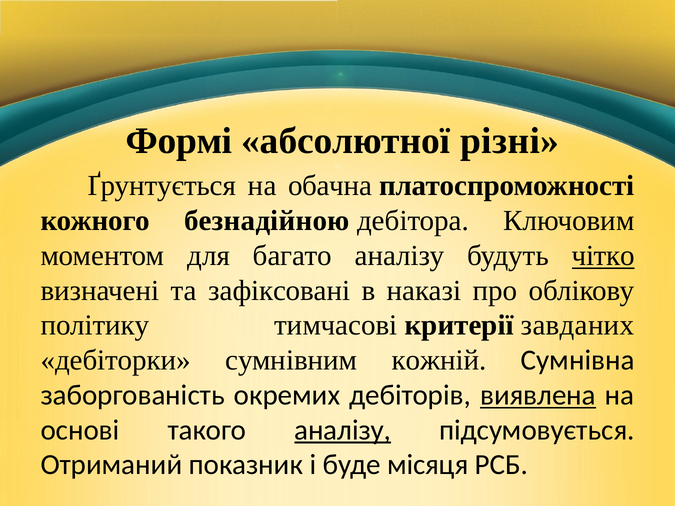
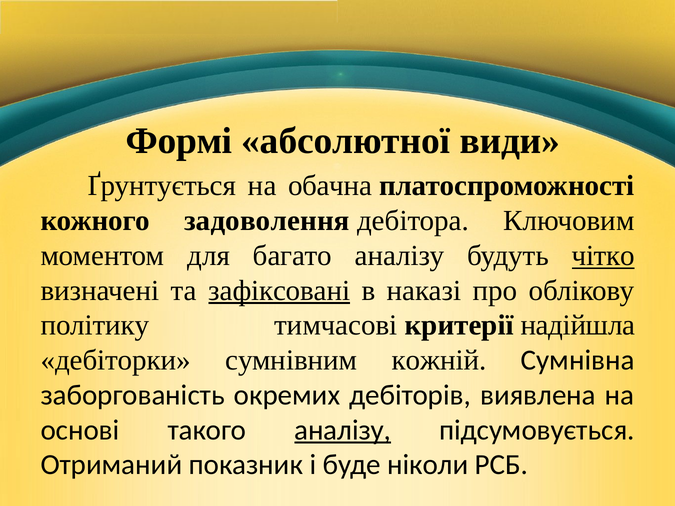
різні: різні -> види
безнадійною: безнадійною -> задоволення
зафіксовані underline: none -> present
завданих: завданих -> надійшла
виявлена underline: present -> none
місяця: місяця -> ніколи
